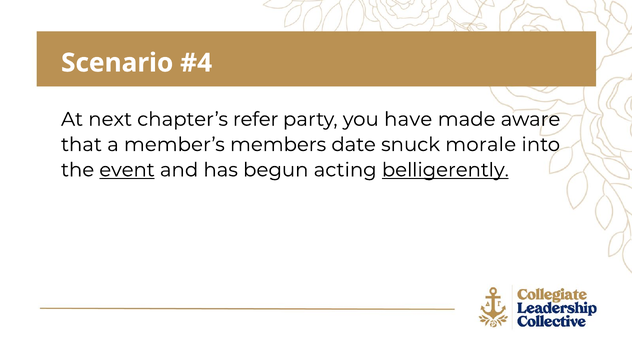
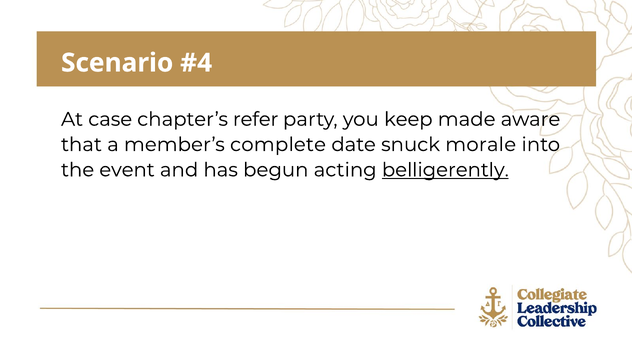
next: next -> case
have: have -> keep
members: members -> complete
event underline: present -> none
